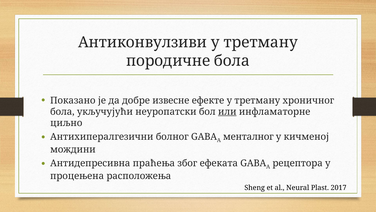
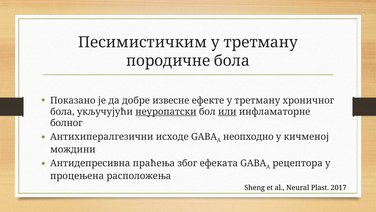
Антиконвулзиви: Антиконвулзиви -> Песимистичким
неуропатски underline: none -> present
циљно: циљно -> болног
болног: болног -> исходе
менталног: менталног -> неопходно
